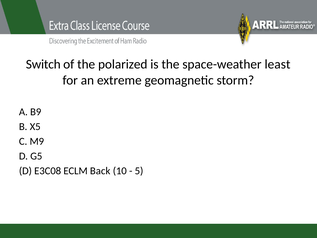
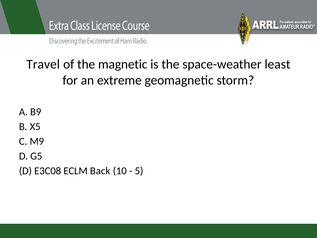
Switch: Switch -> Travel
polarized: polarized -> magnetic
